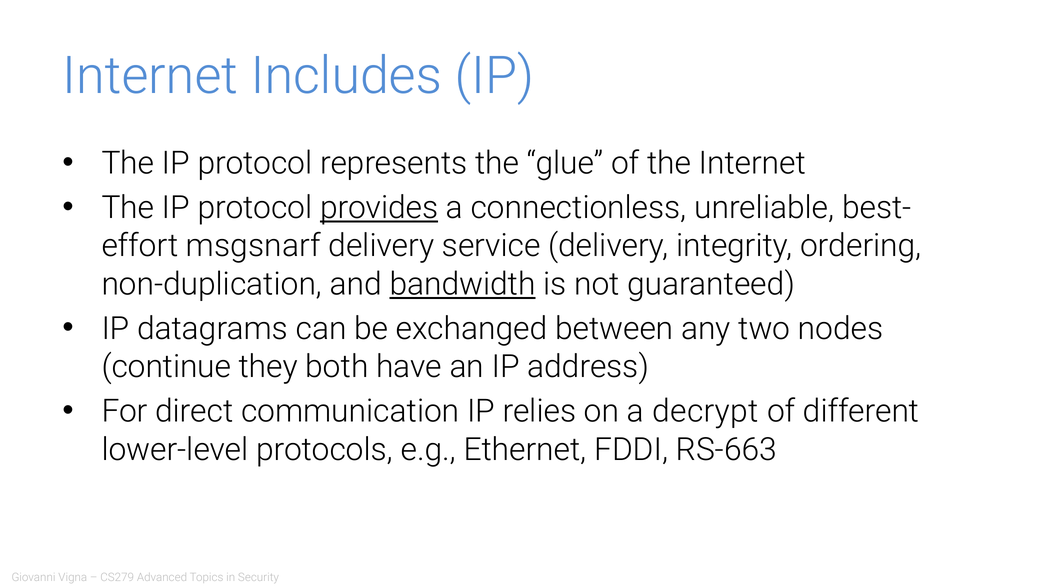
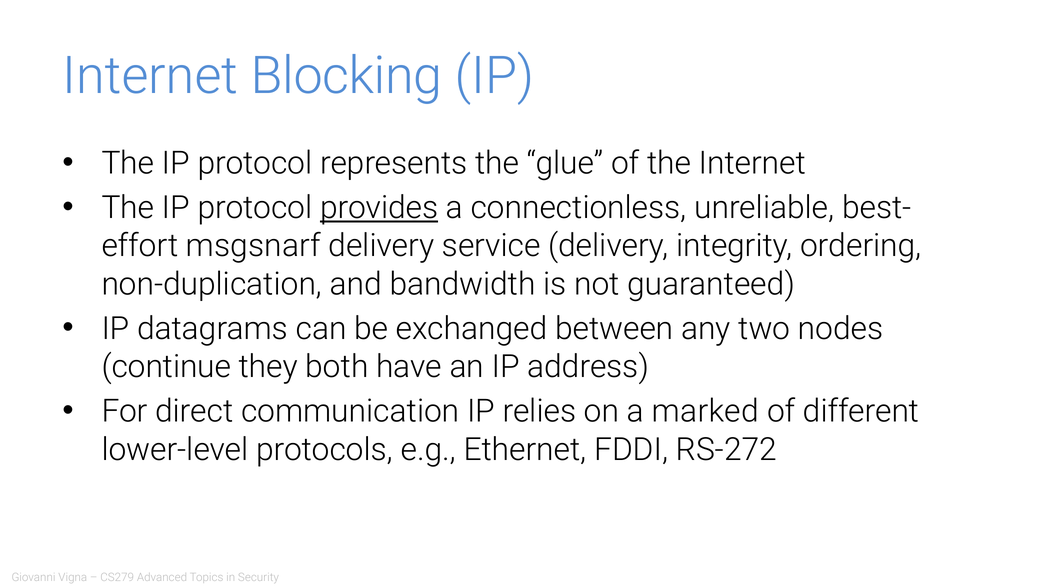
Includes: Includes -> Blocking
bandwidth underline: present -> none
decrypt: decrypt -> marked
RS-663: RS-663 -> RS-272
